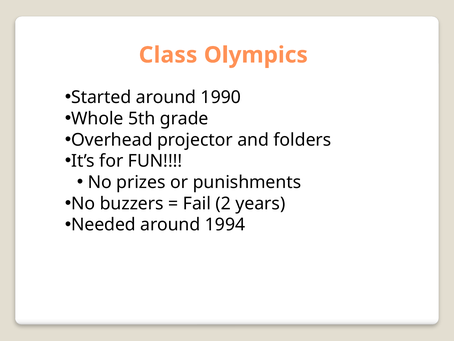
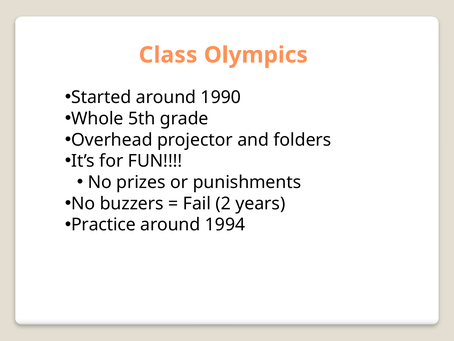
Needed: Needed -> Practice
